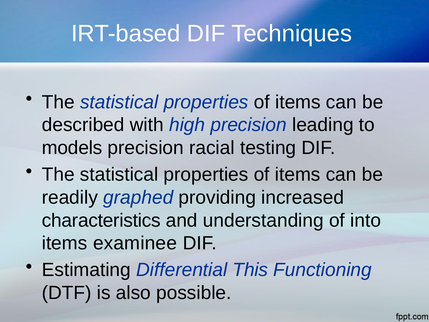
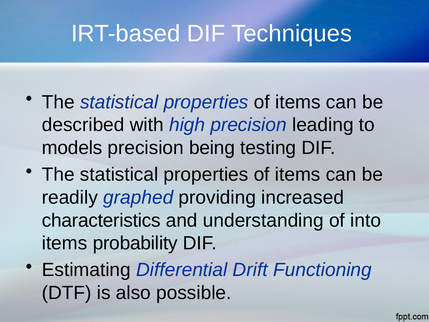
racial: racial -> being
examinee: examinee -> probability
This: This -> Drift
